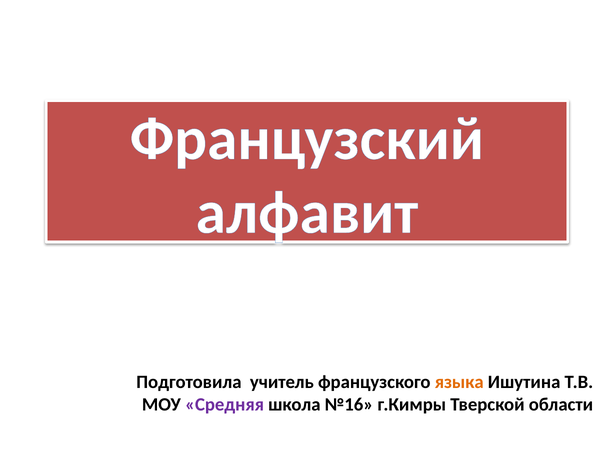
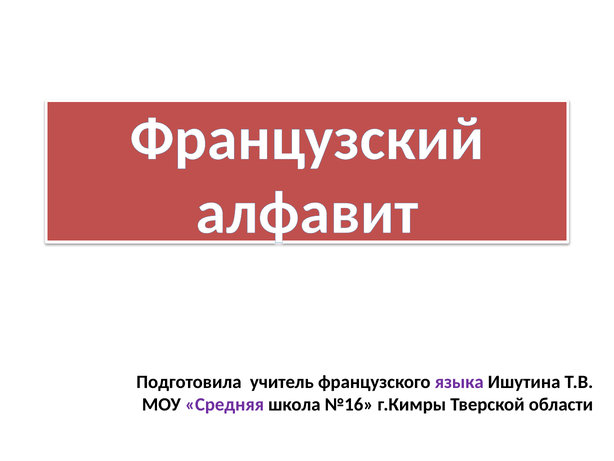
языка colour: orange -> purple
